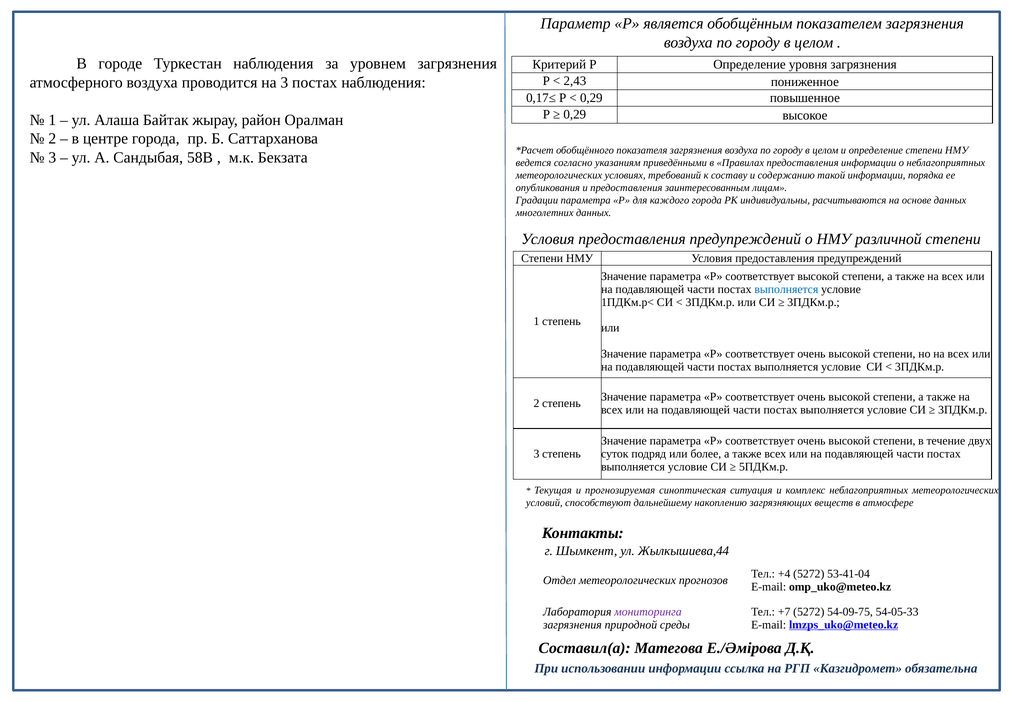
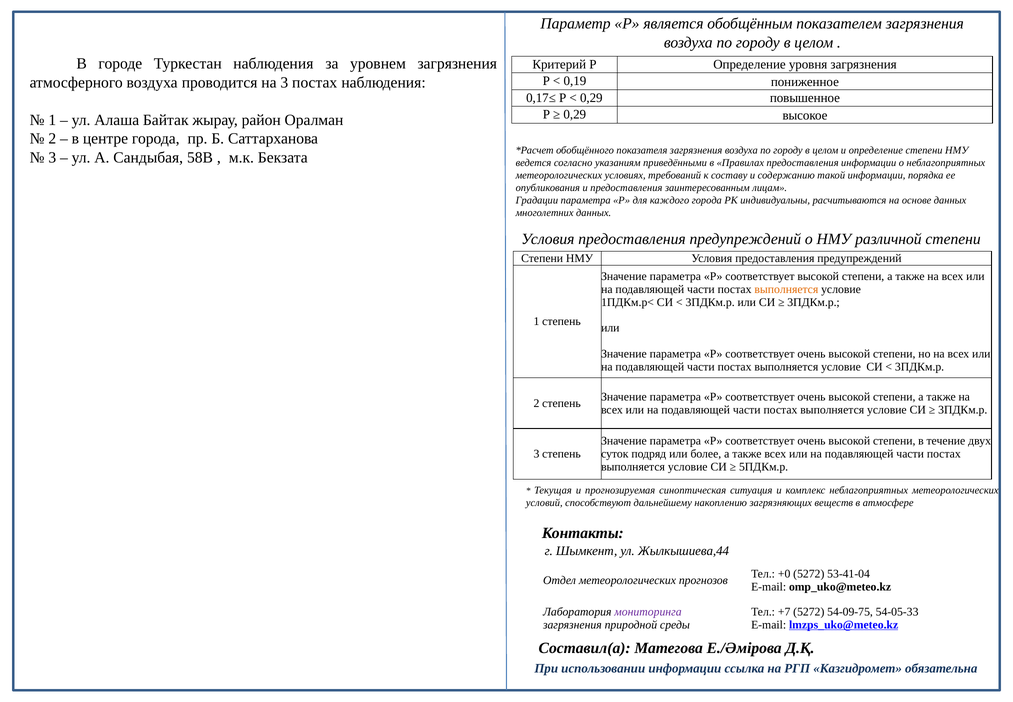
2,43: 2,43 -> 0,19
выполняется at (786, 289) colour: blue -> orange
+4: +4 -> +0
